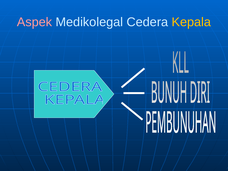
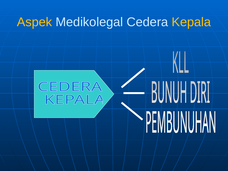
Aspek colour: pink -> yellow
